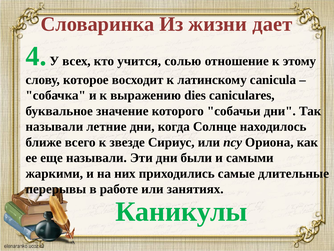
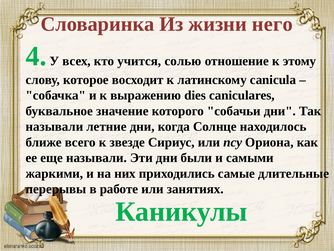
дает: дает -> него
